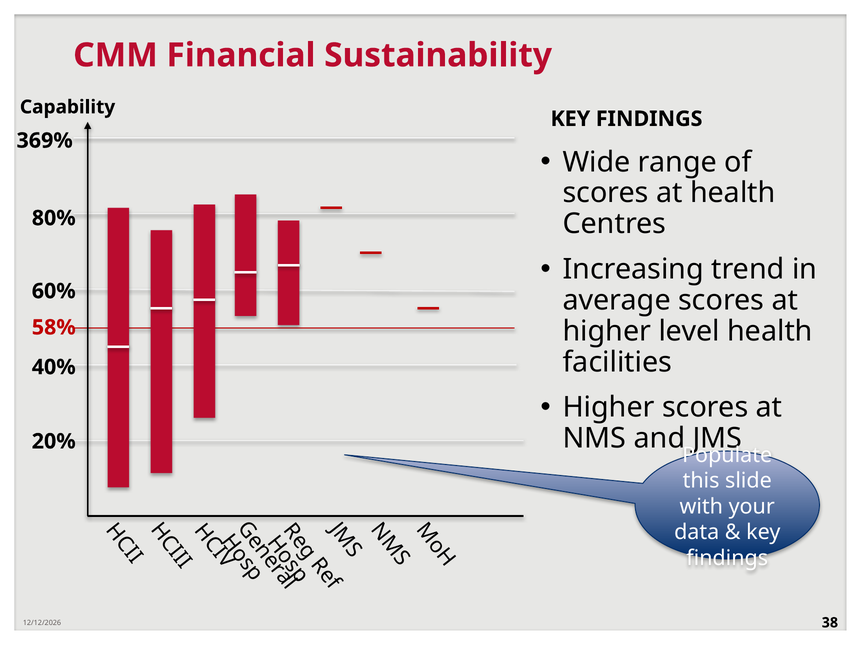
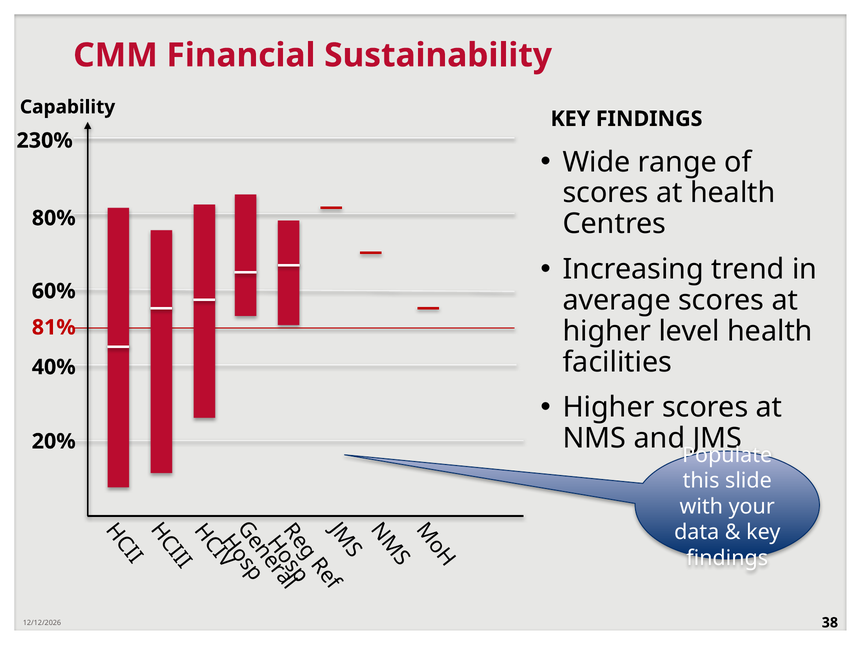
369%: 369% -> 230%
58%: 58% -> 81%
